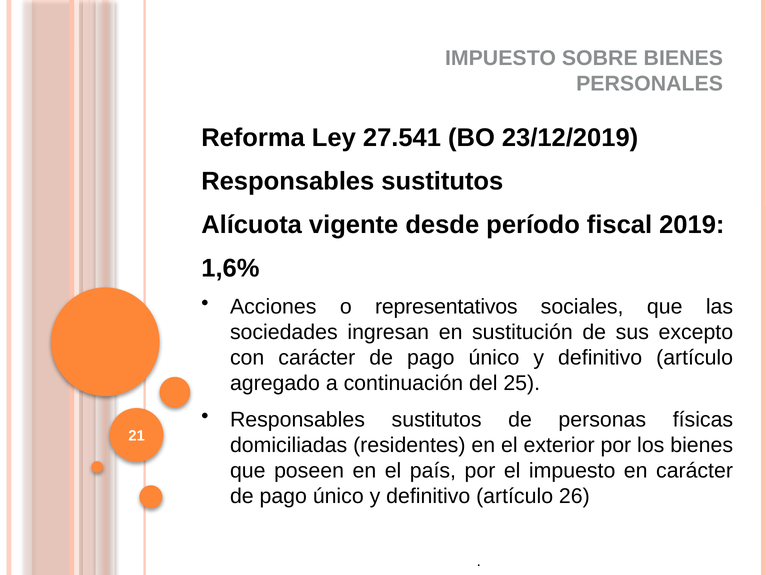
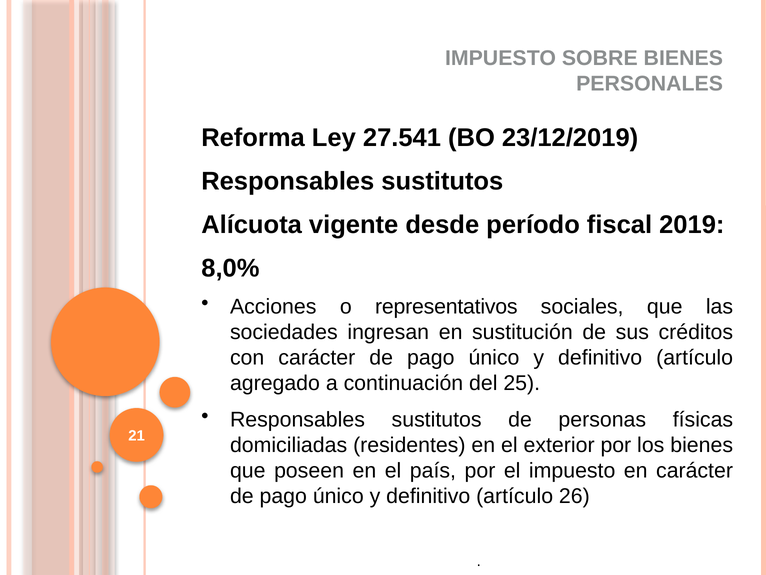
1,6%: 1,6% -> 8,0%
excepto: excepto -> créditos
